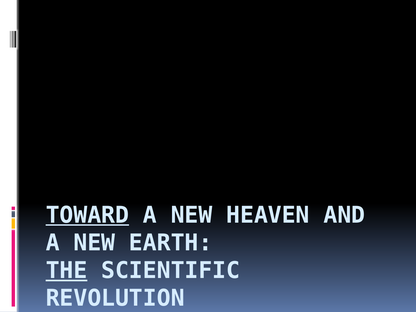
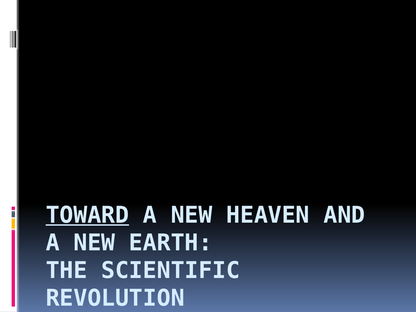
THE underline: present -> none
